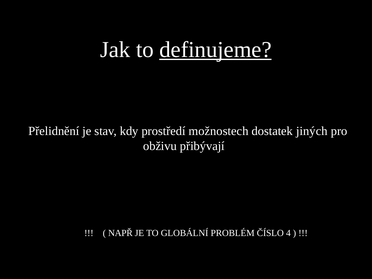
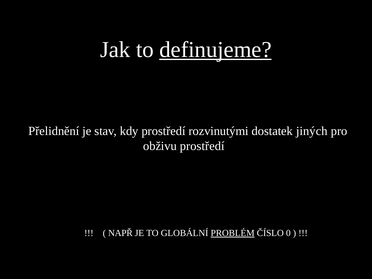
možnostech: možnostech -> rozvinutými
obživu přibývají: přibývají -> prostředí
PROBLÉM underline: none -> present
4: 4 -> 0
